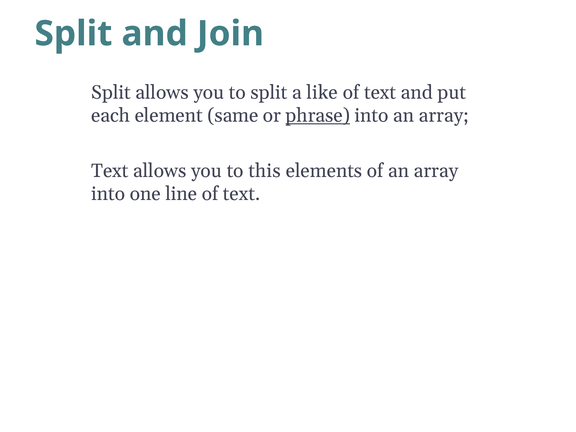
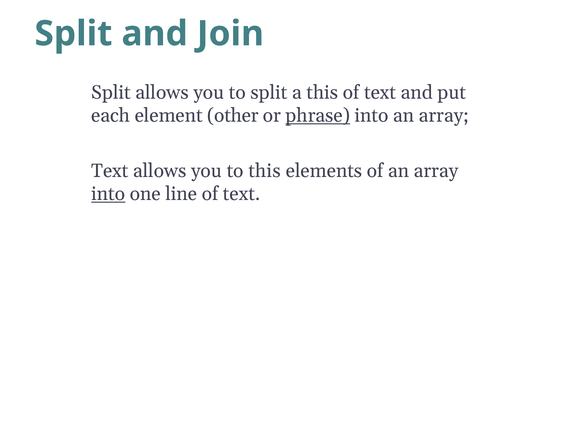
a like: like -> this
same: same -> other
into at (108, 194) underline: none -> present
